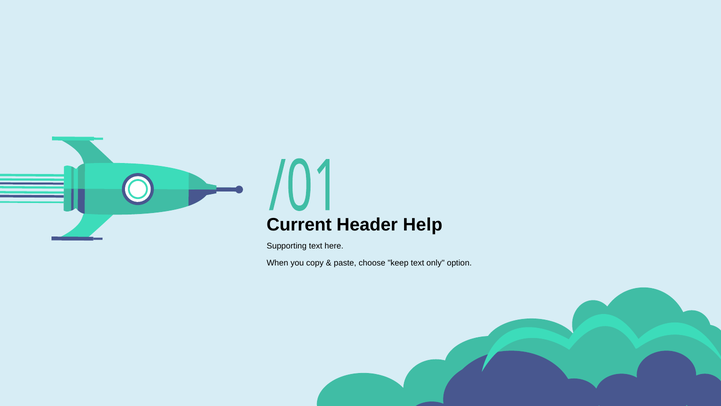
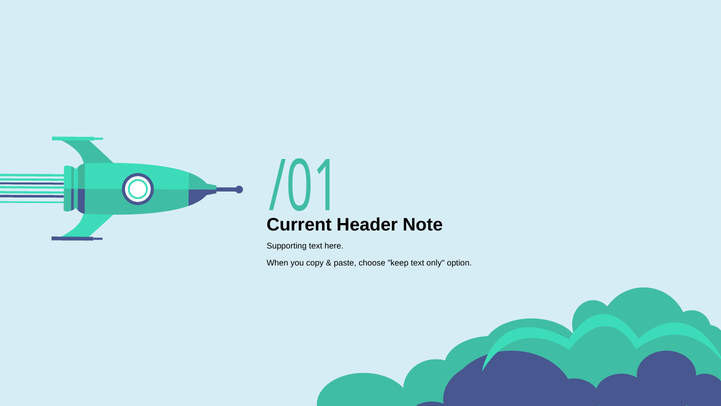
Help: Help -> Note
